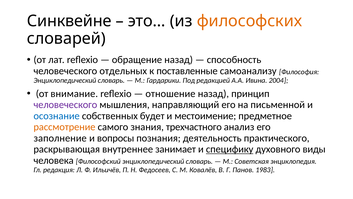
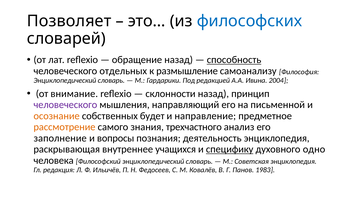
Синквейне: Синквейне -> Позволяет
философских colour: orange -> blue
способность underline: none -> present
поставленные: поставленные -> размышление
отношение: отношение -> склонности
осознание colour: blue -> orange
местоимение: местоимение -> направление
деятельность практического: практического -> энциклопедия
занимает: занимает -> учащихся
виды: виды -> одно
